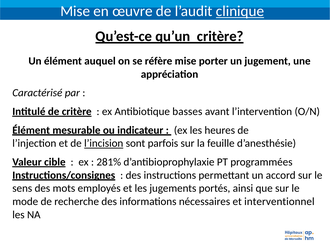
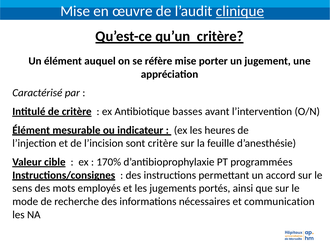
l’incision underline: present -> none
sont parfois: parfois -> critère
281%: 281% -> 170%
interventionnel: interventionnel -> communication
